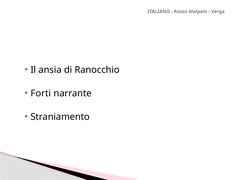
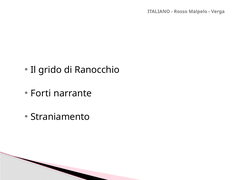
ansia: ansia -> grido
